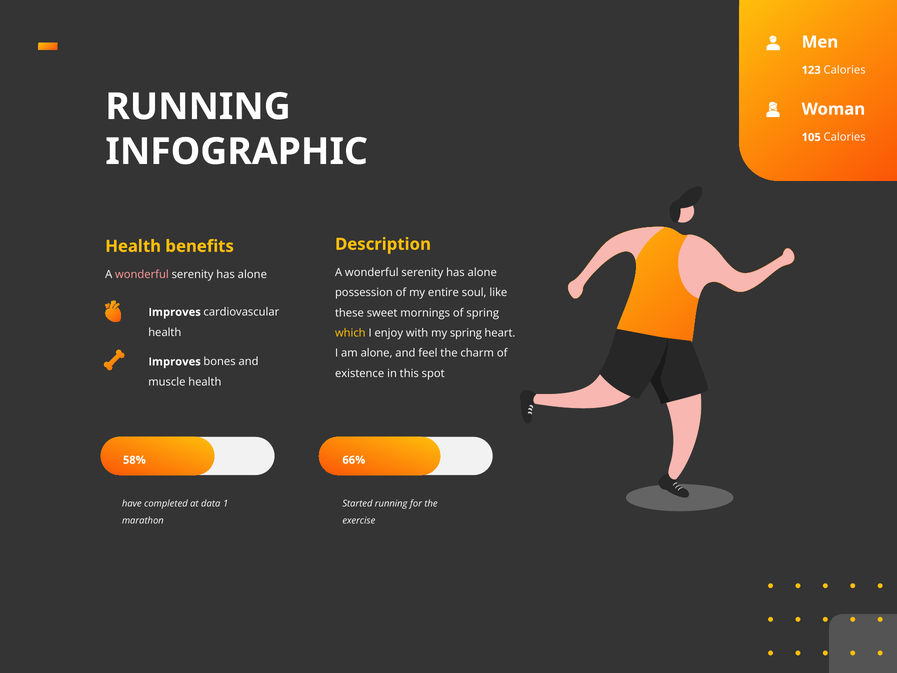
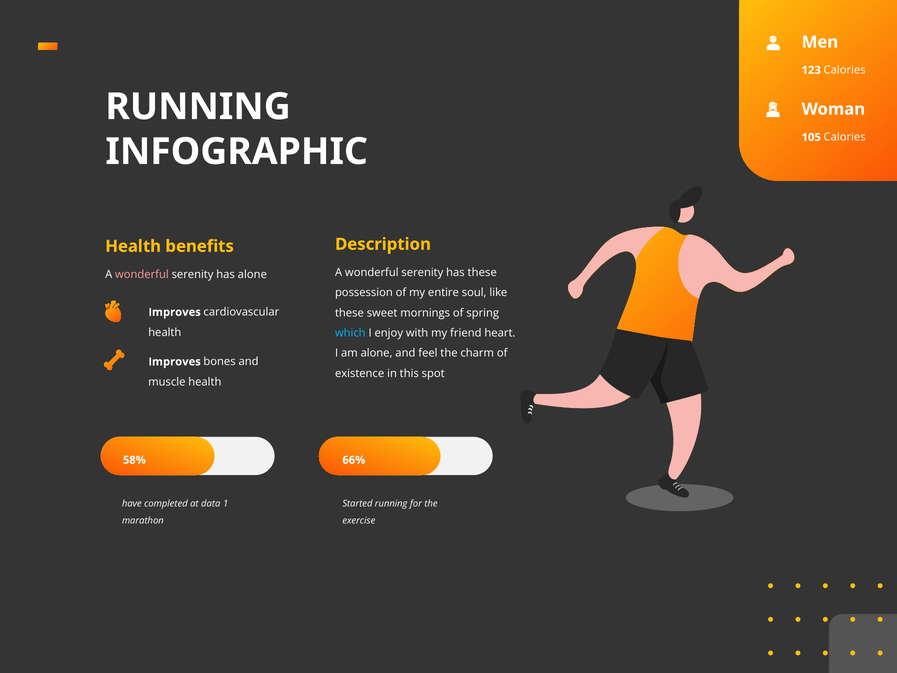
alone at (482, 272): alone -> these
which colour: yellow -> light blue
my spring: spring -> friend
